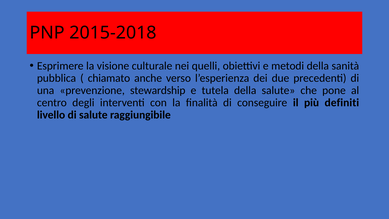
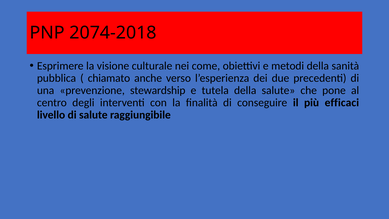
2015-2018: 2015-2018 -> 2074-2018
quelli: quelli -> come
definiti: definiti -> efficaci
